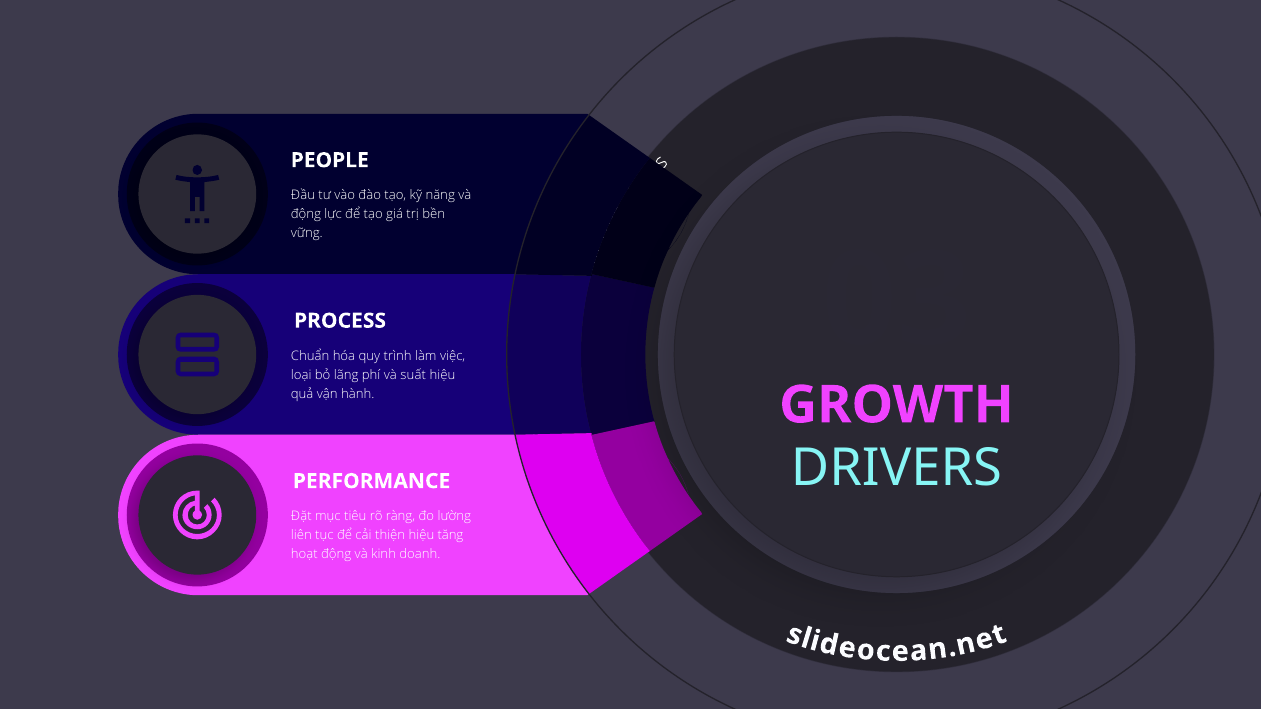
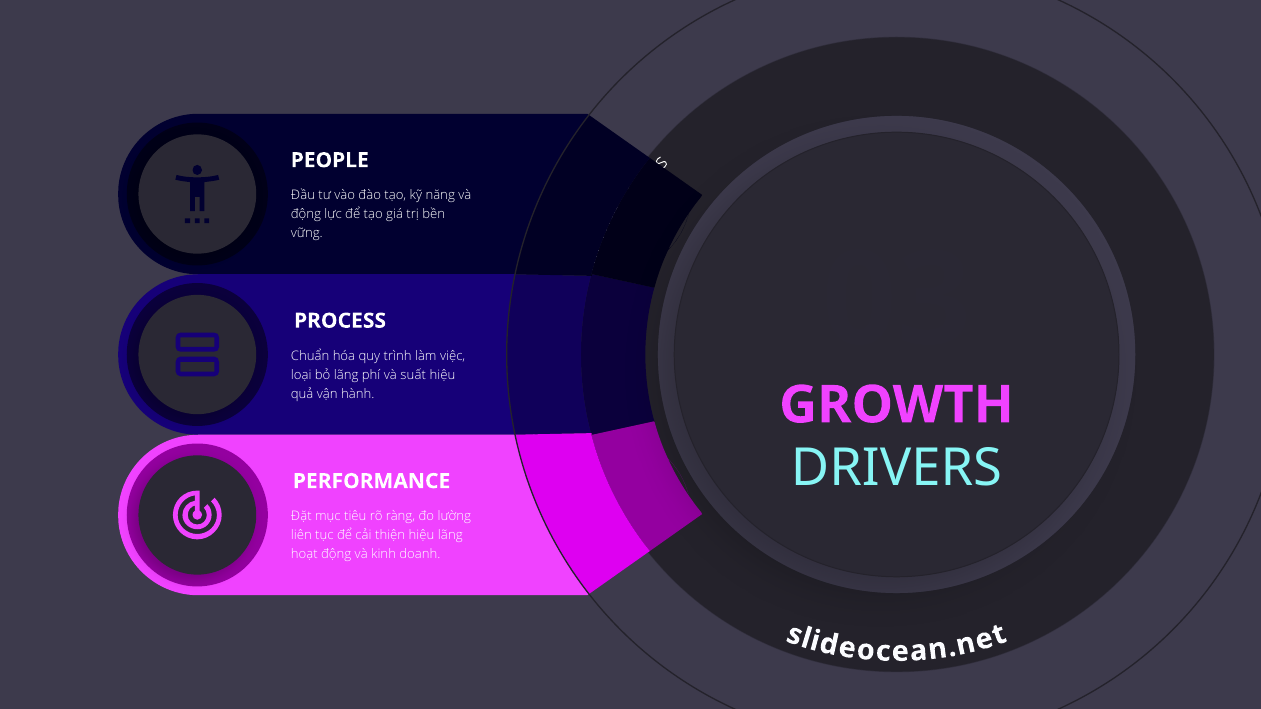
hiệu tăng: tăng -> lãng
